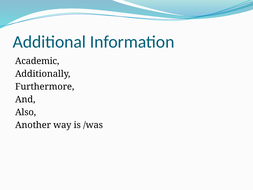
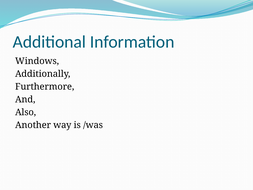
Academic: Academic -> Windows
